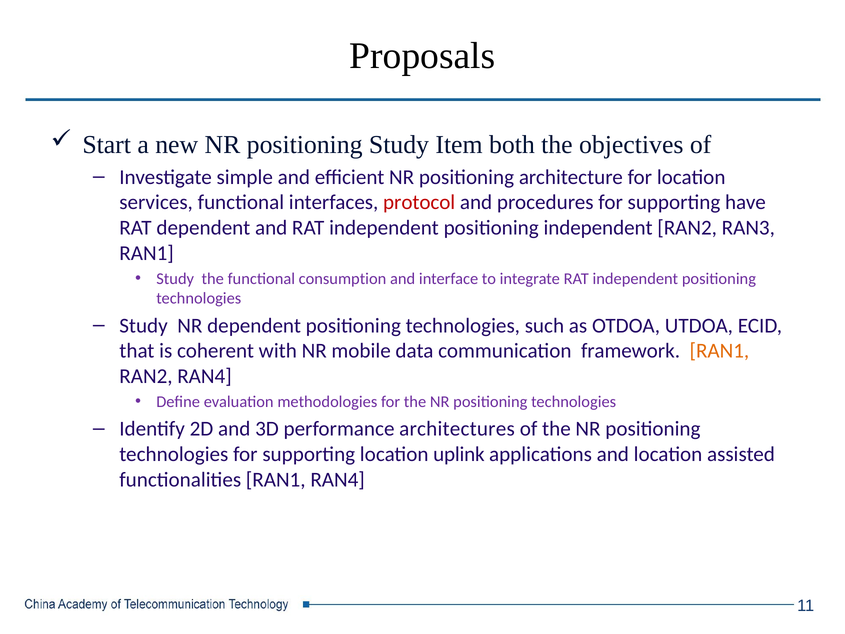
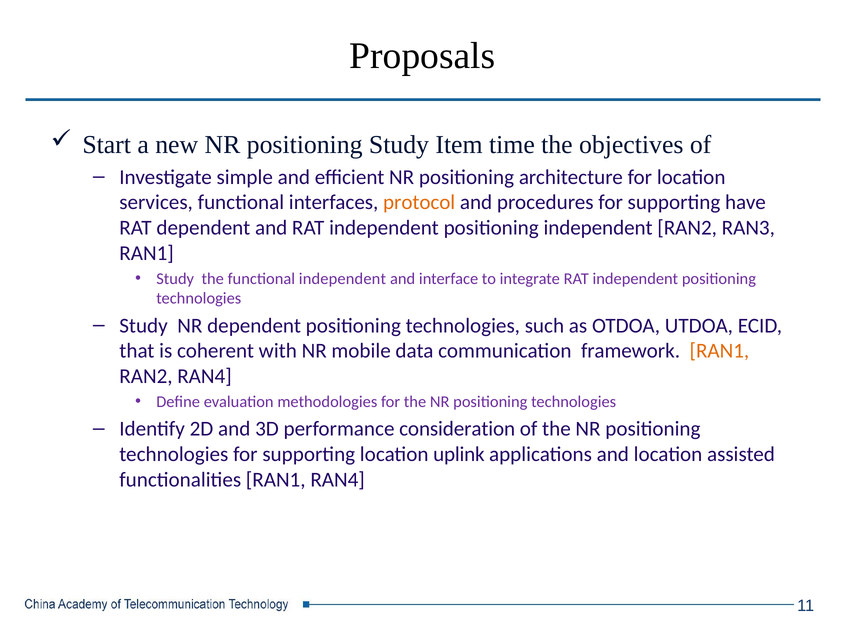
both: both -> time
protocol colour: red -> orange
functional consumption: consumption -> independent
architectures: architectures -> consideration
